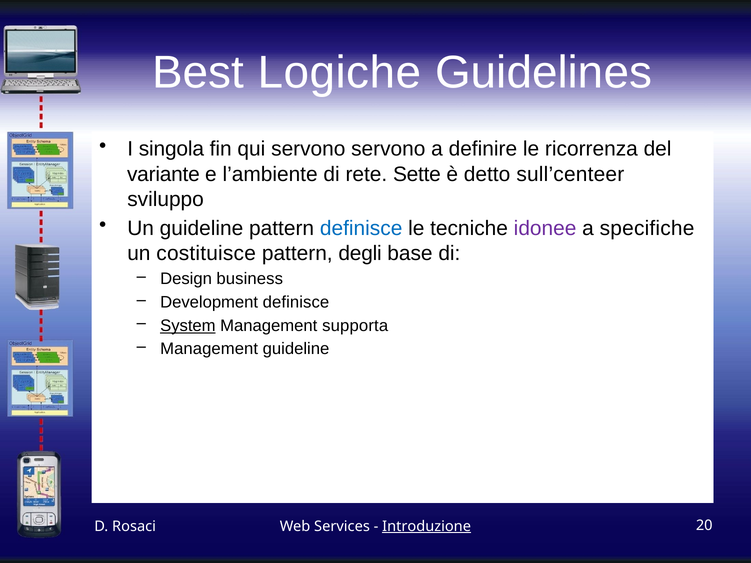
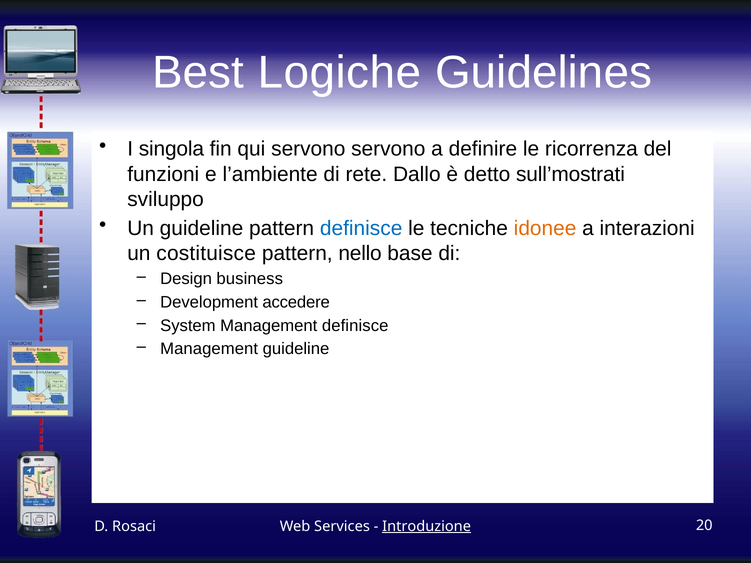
variante: variante -> funzioni
Sette: Sette -> Dallo
sull’centeer: sull’centeer -> sull’mostrati
idonee colour: purple -> orange
specifiche: specifiche -> interazioni
degli: degli -> nello
Development definisce: definisce -> accedere
System underline: present -> none
Management supporta: supporta -> definisce
